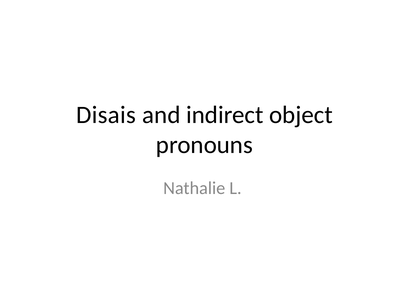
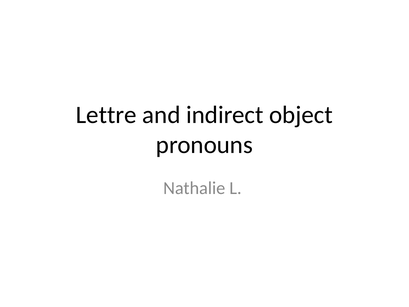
Disais: Disais -> Lettre
